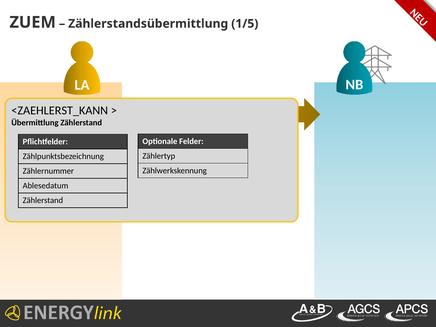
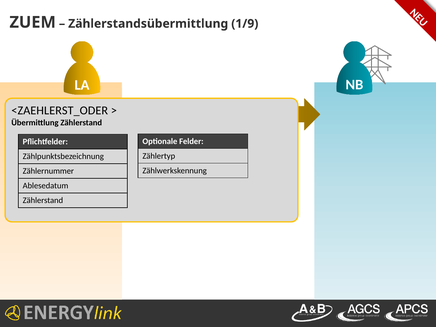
1/5: 1/5 -> 1/9
<ZAEHLERST_KANN: <ZAEHLERST_KANN -> <ZAEHLERST_ODER
